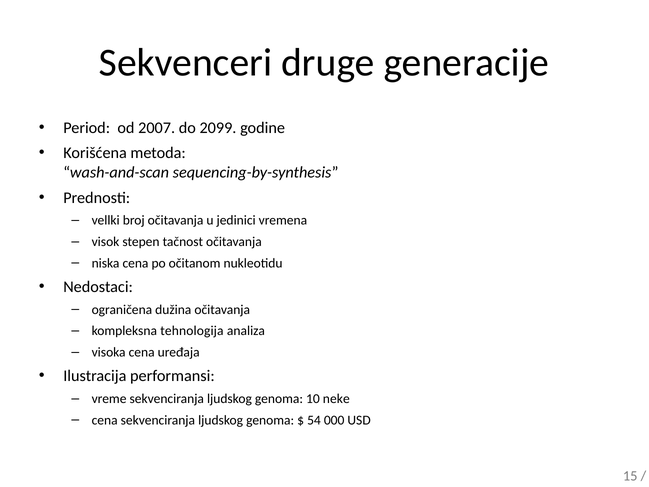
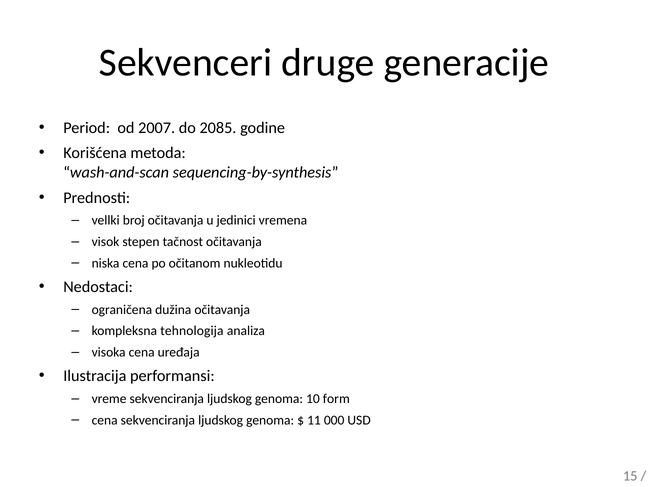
2099: 2099 -> 2085
neke: neke -> form
54: 54 -> 11
